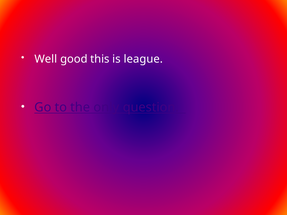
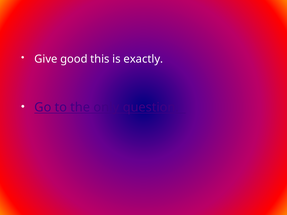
Well: Well -> Give
league: league -> exactly
